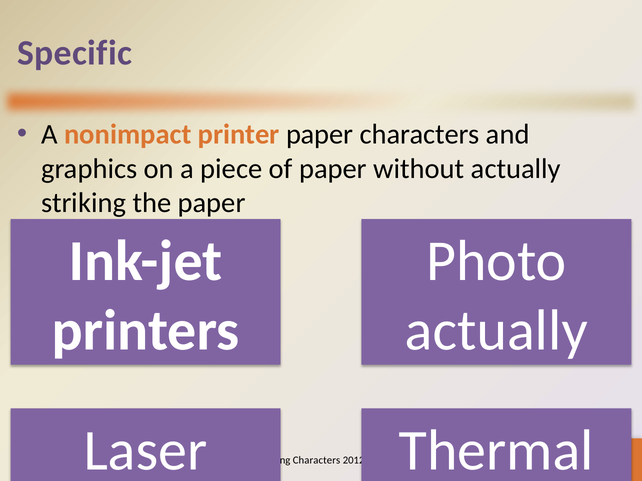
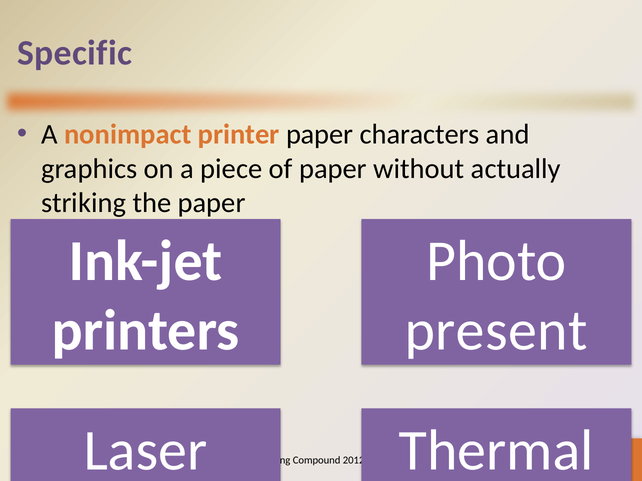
actually at (496, 331): actually -> present
Characters at (317, 461): Characters -> Compound
